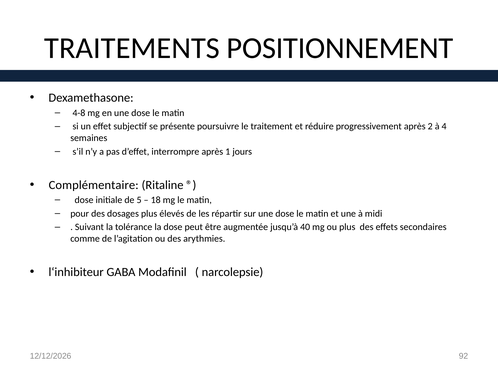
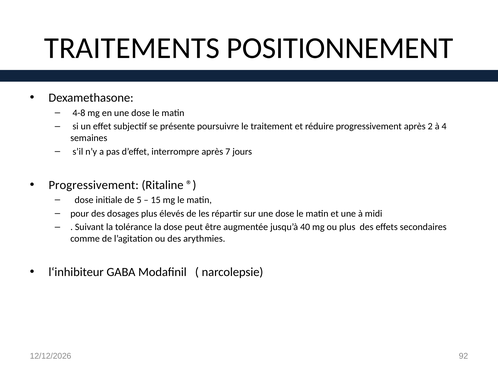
1: 1 -> 7
Complémentaire at (94, 185): Complémentaire -> Progressivement
18: 18 -> 15
